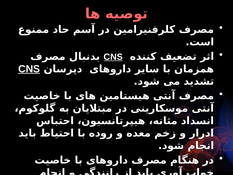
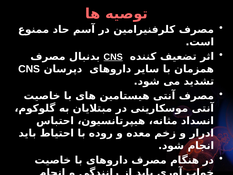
CNS at (29, 69) underline: present -> none
